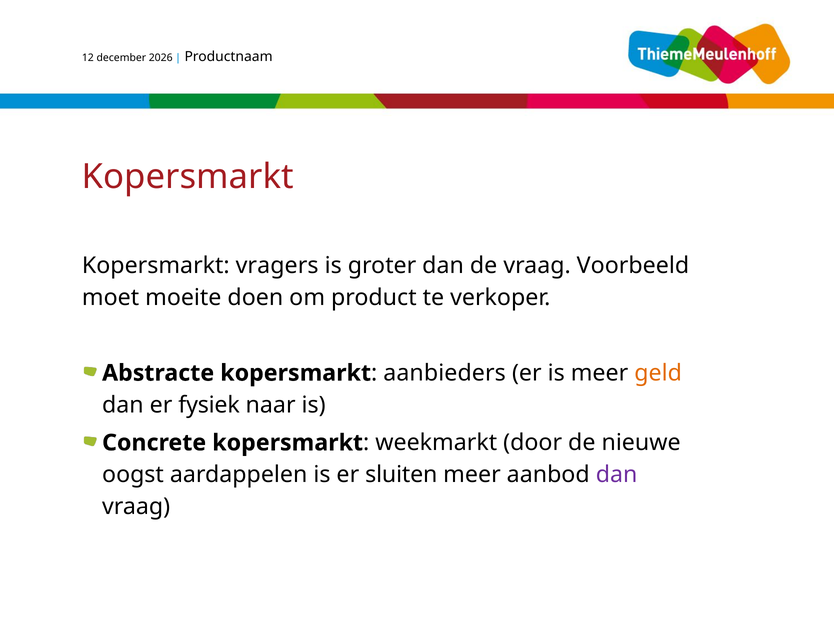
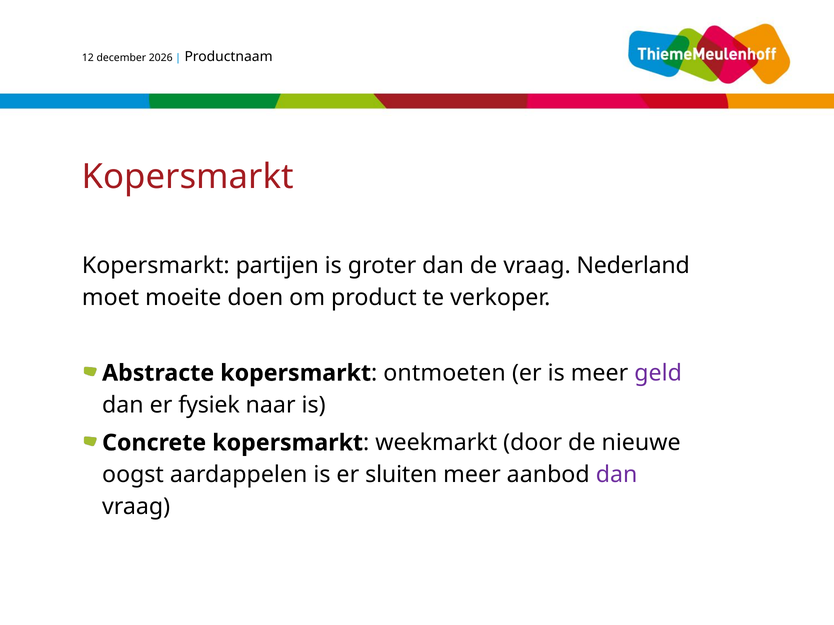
vragers: vragers -> partijen
Voorbeeld: Voorbeeld -> Nederland
aanbieders: aanbieders -> ontmoeten
geld colour: orange -> purple
